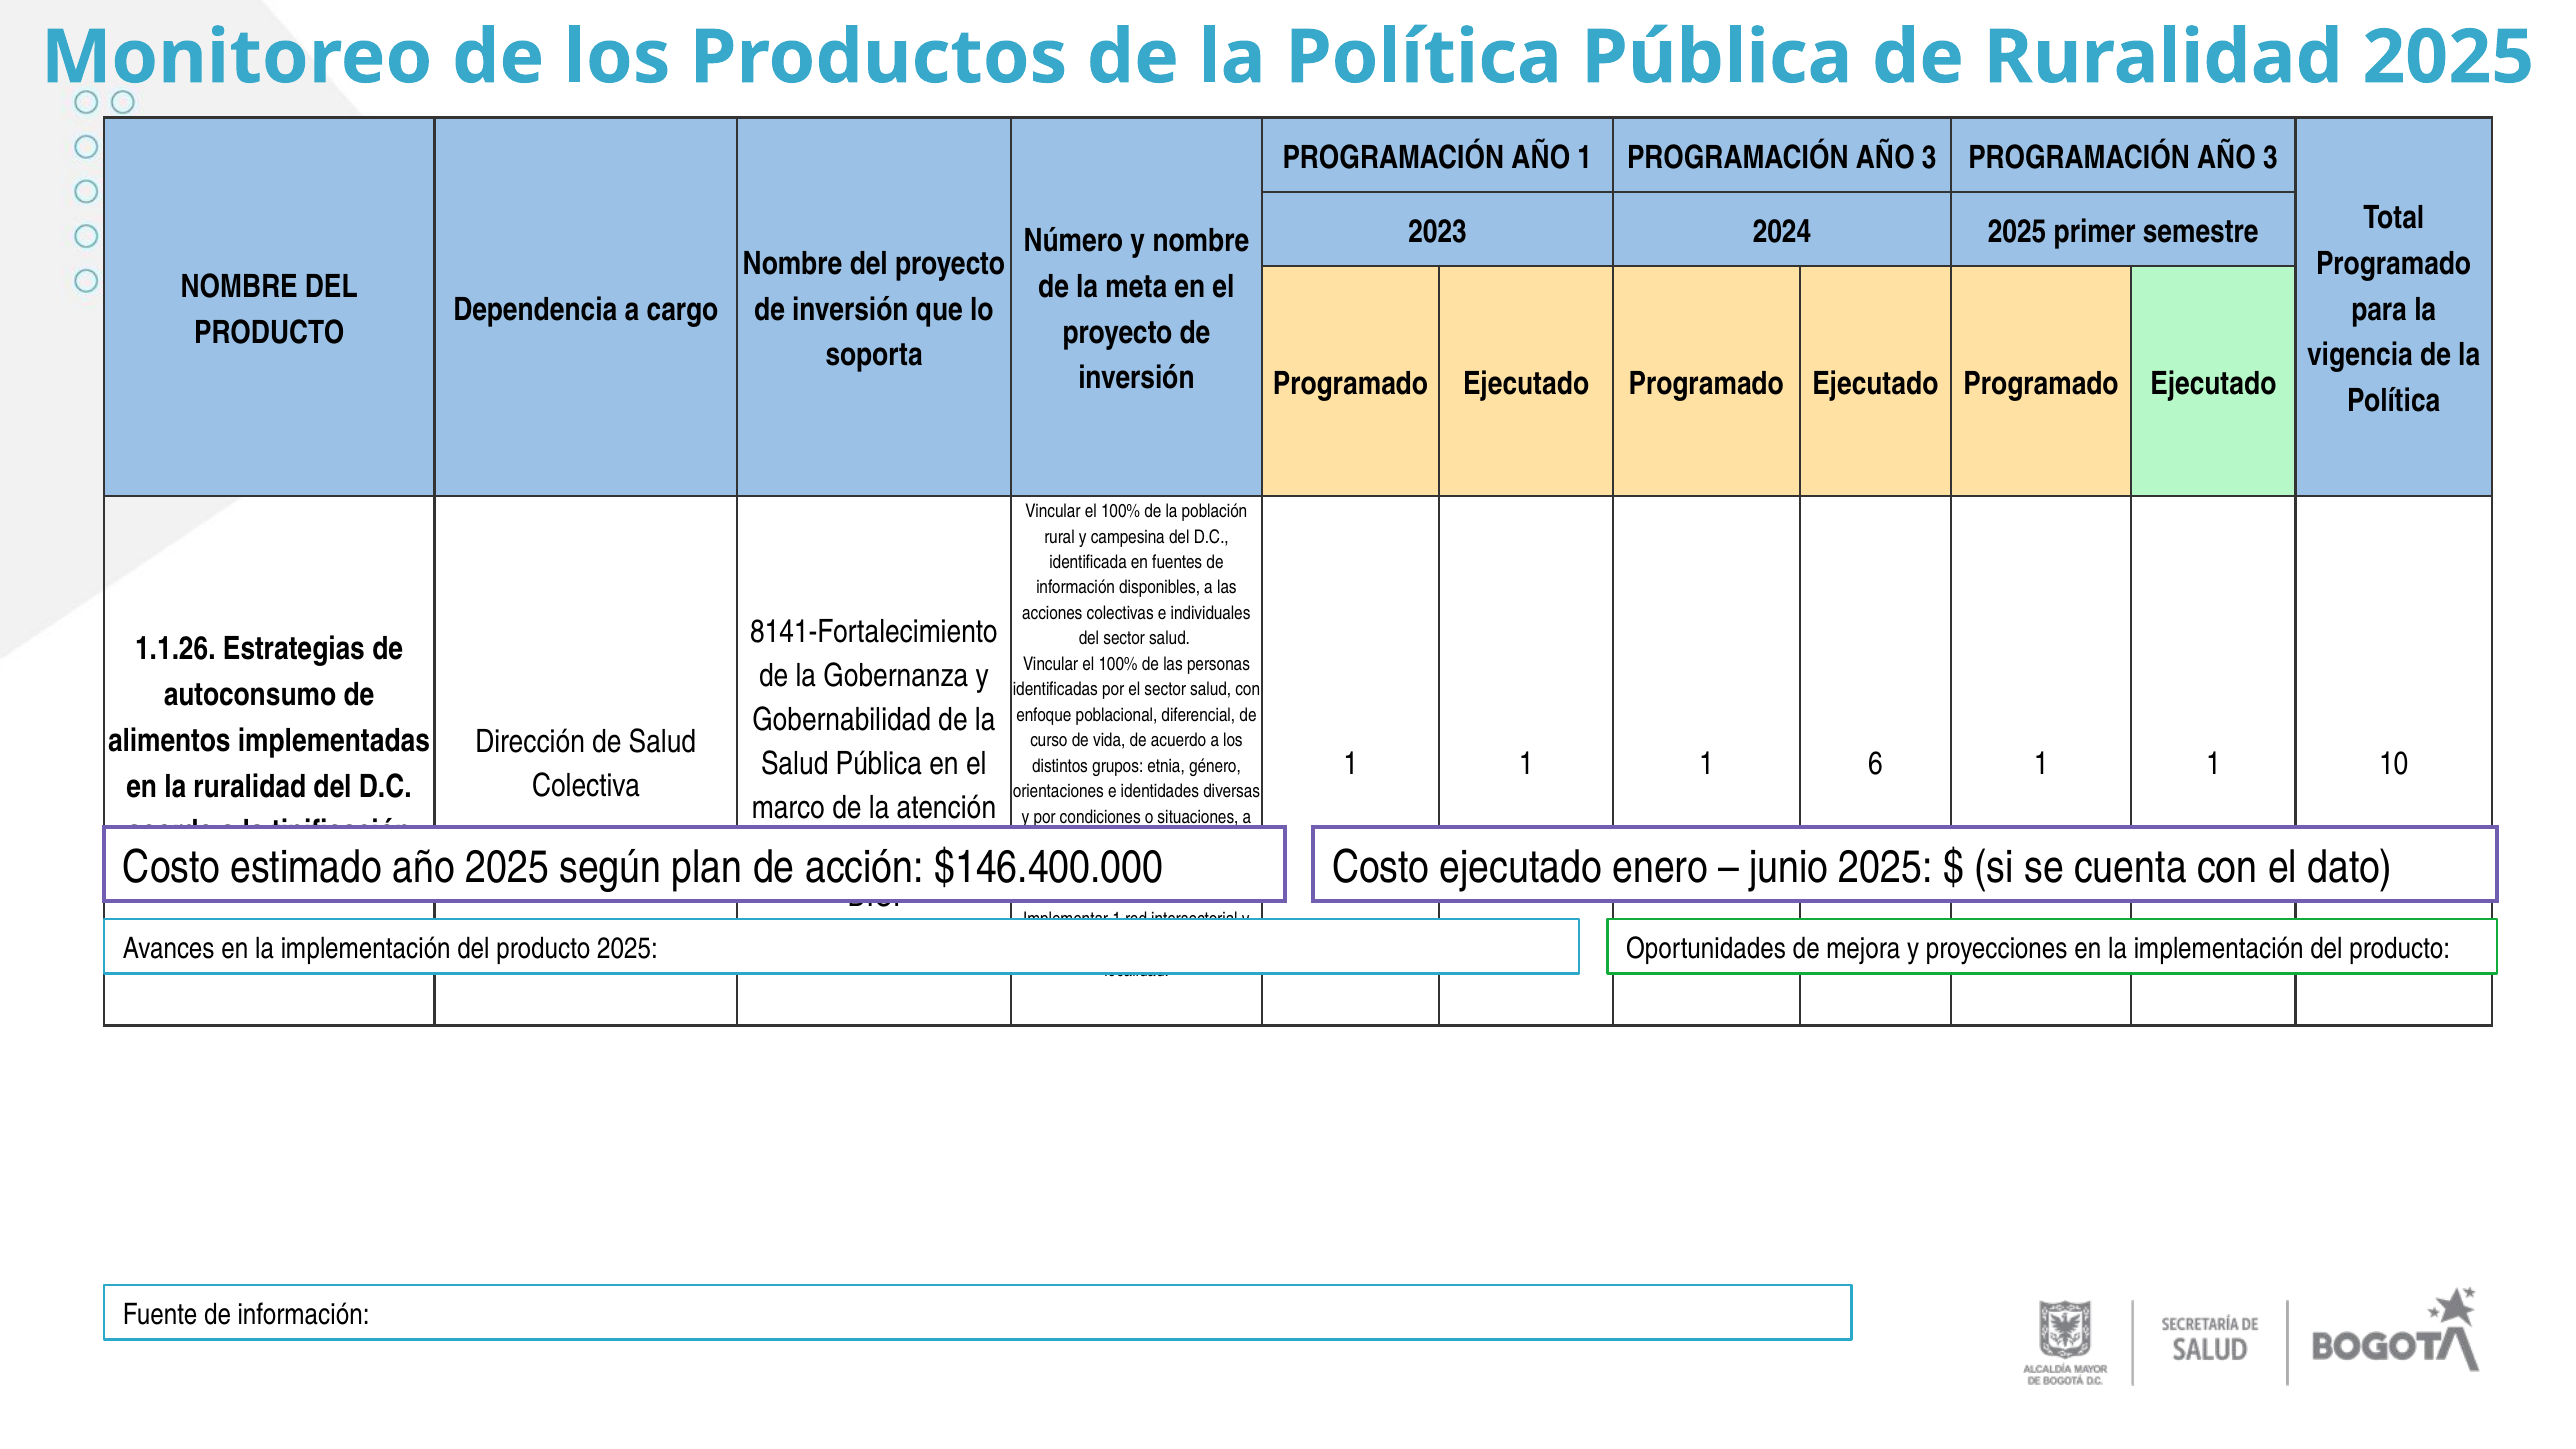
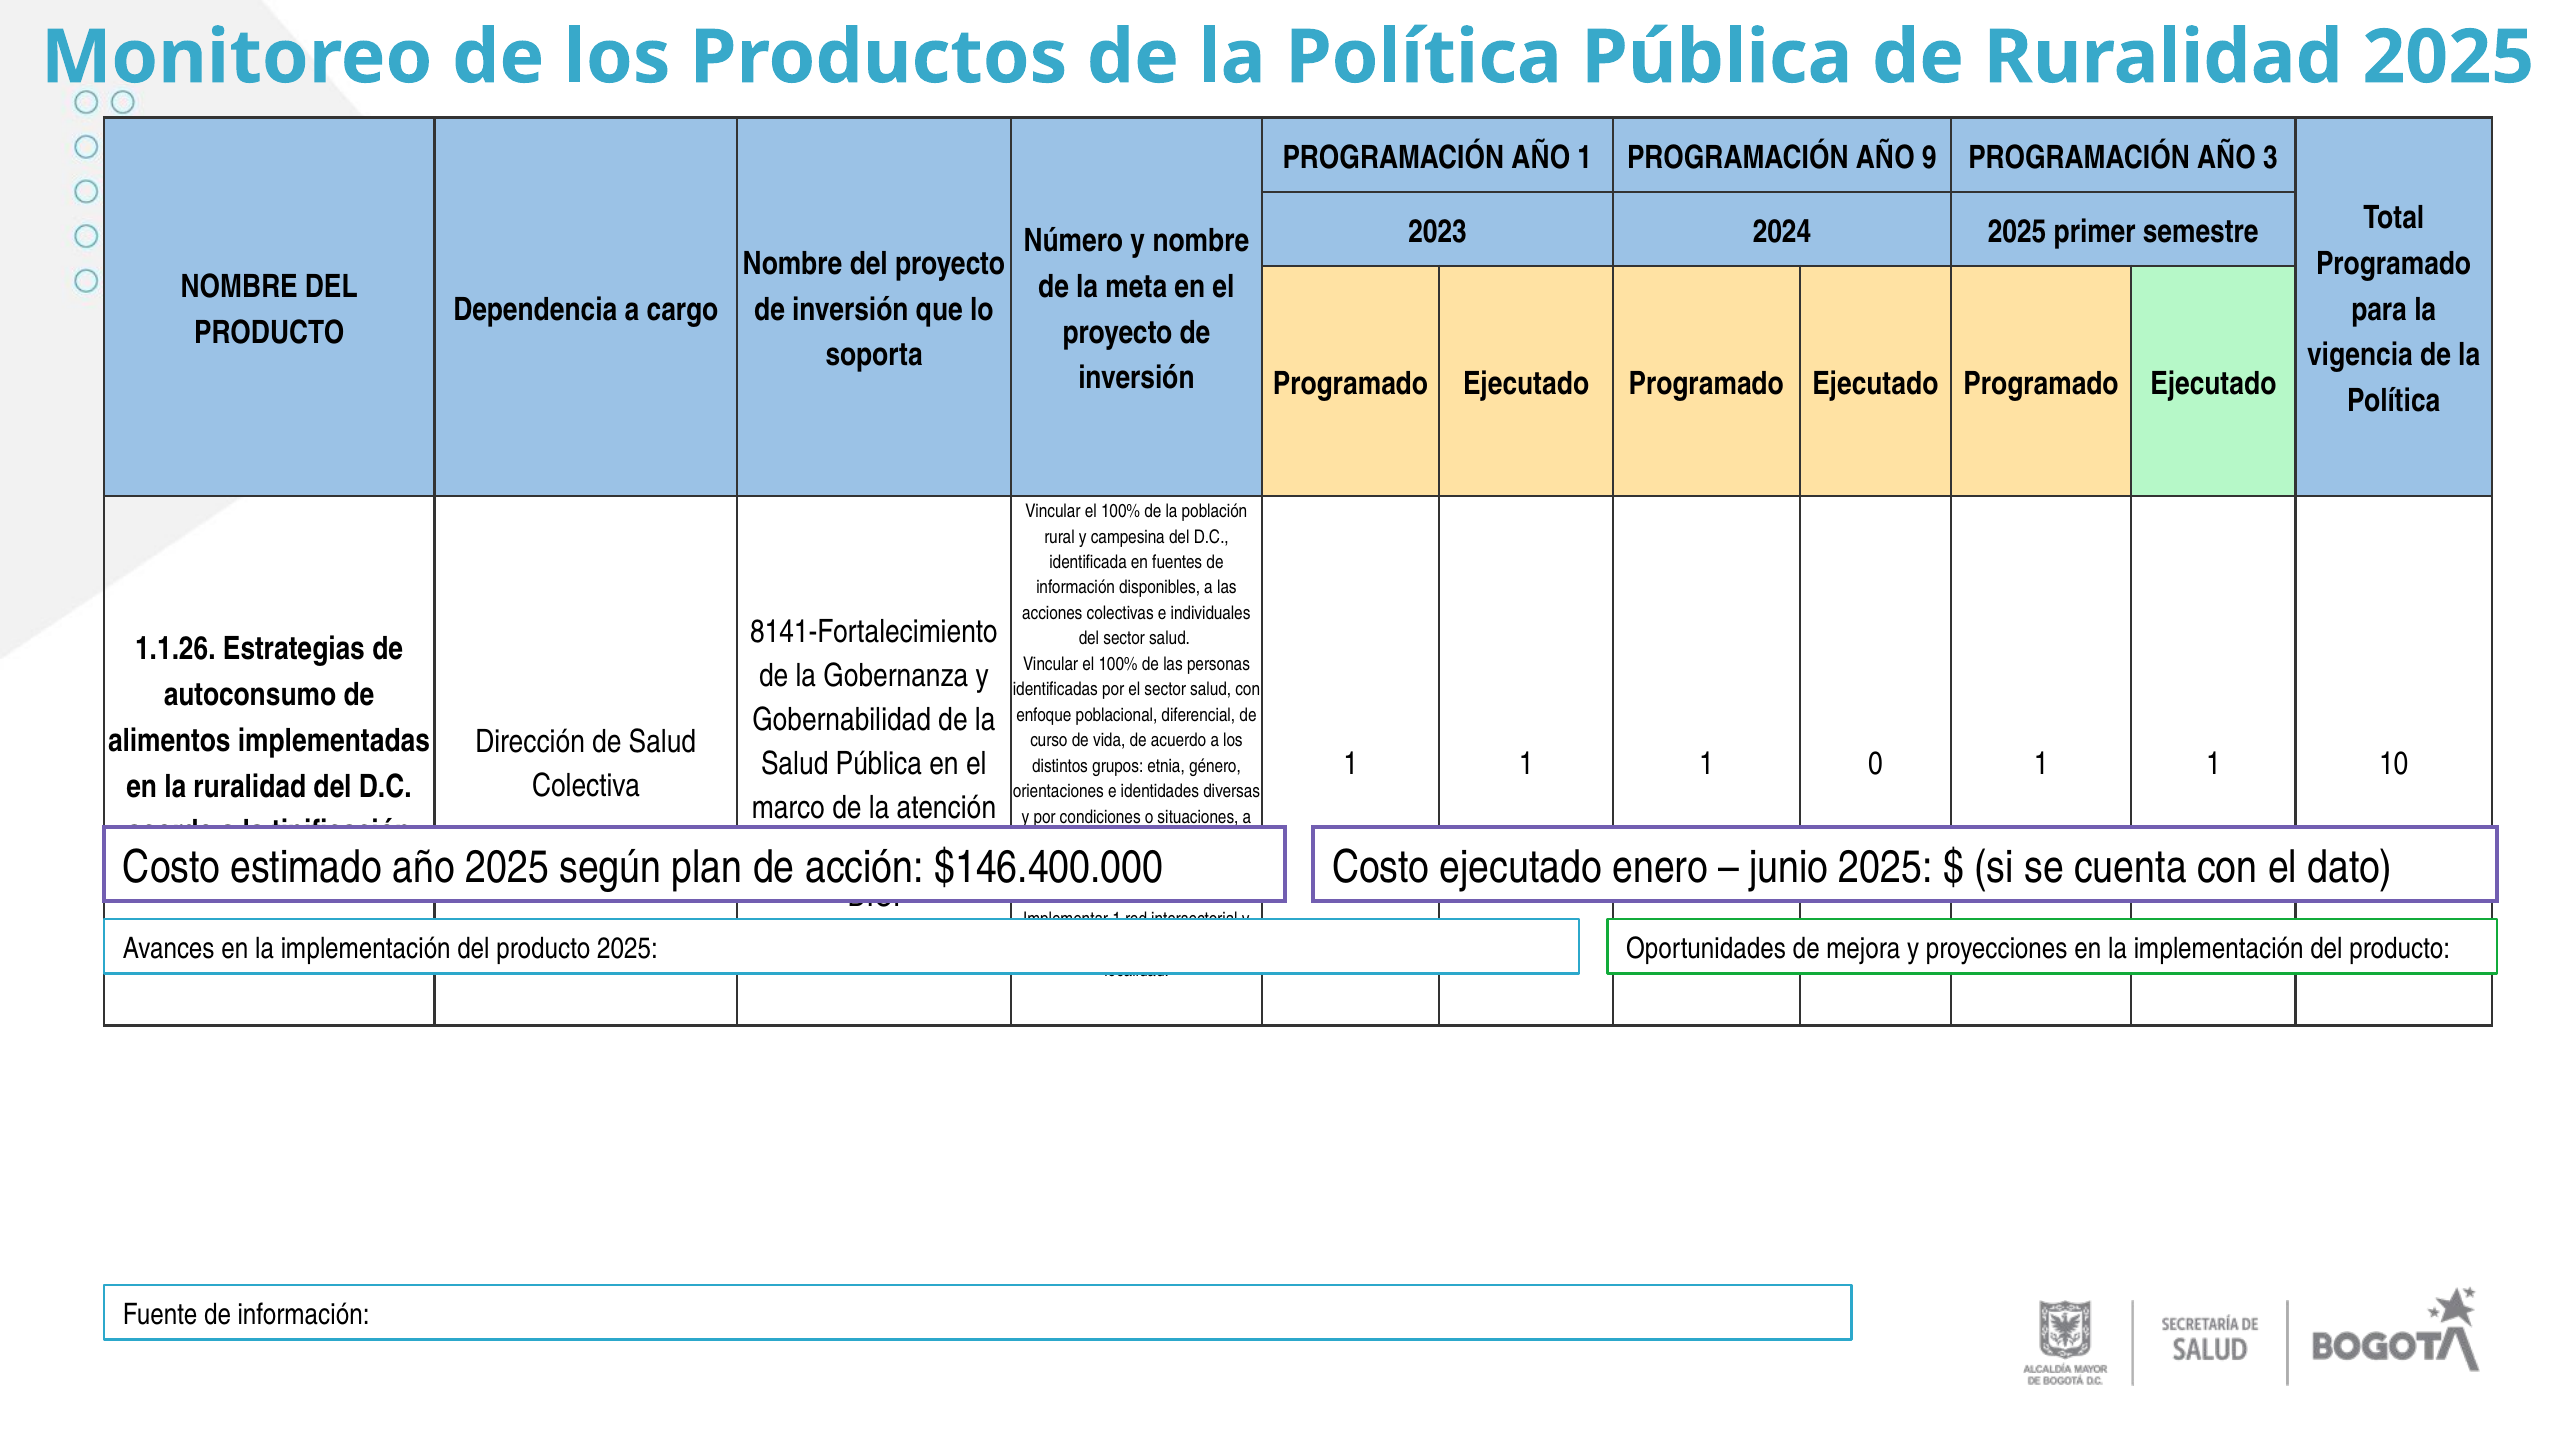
1 PROGRAMACIÓN AÑO 3: 3 -> 9
6: 6 -> 0
